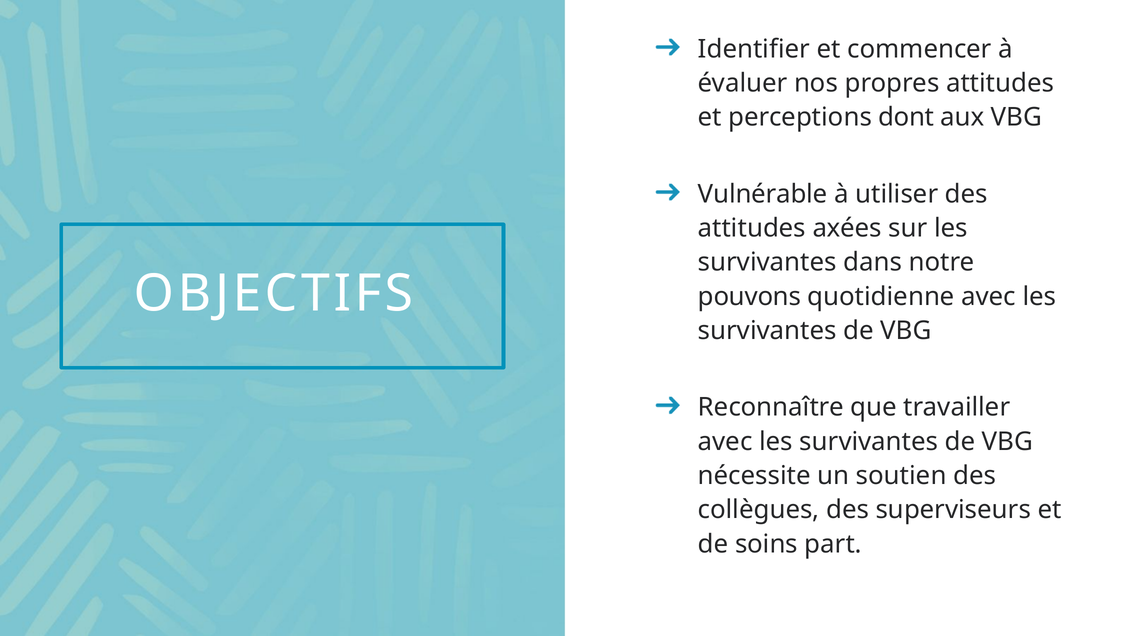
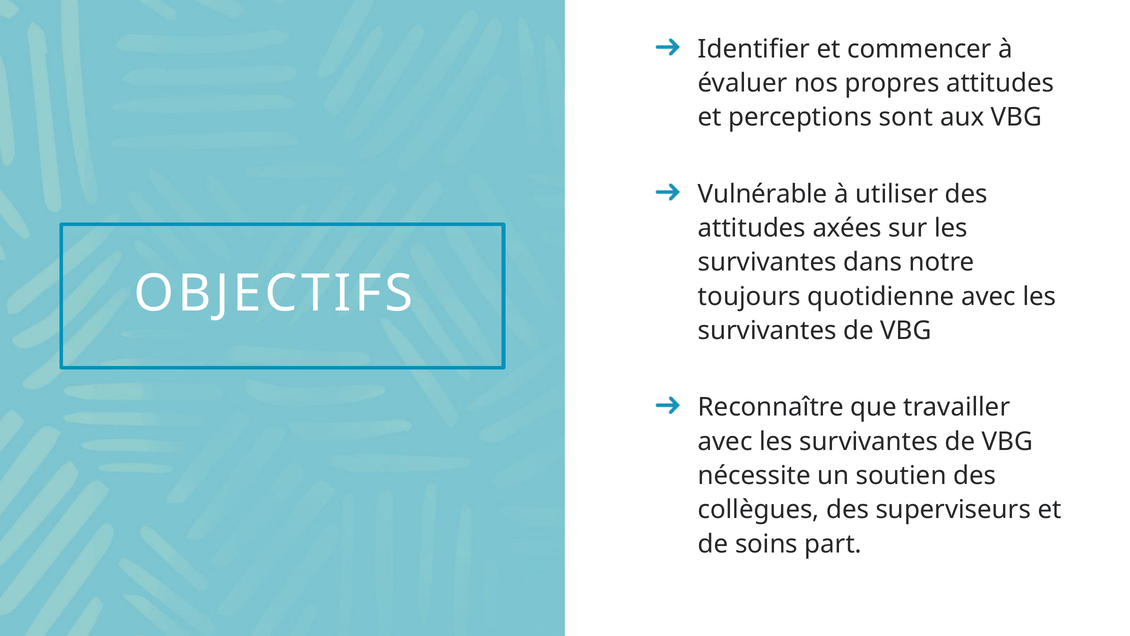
dont: dont -> sont
pouvons: pouvons -> toujours
